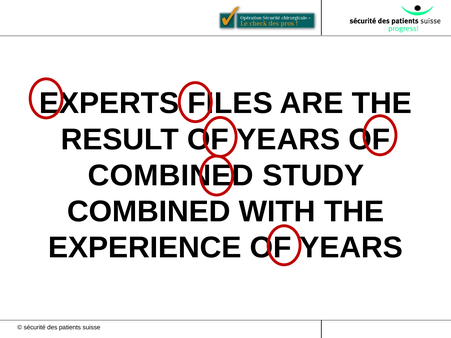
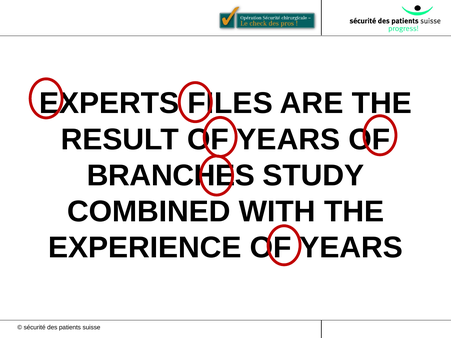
COMBINED at (171, 176): COMBINED -> BRANCHES
